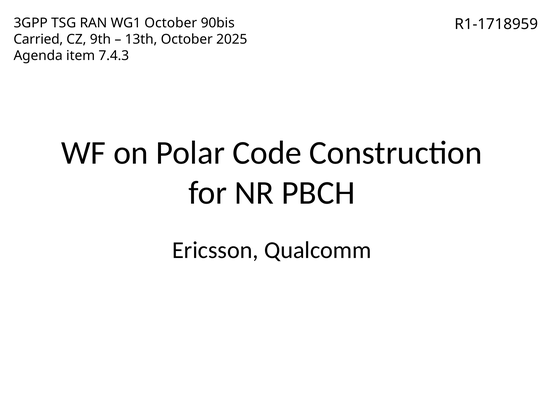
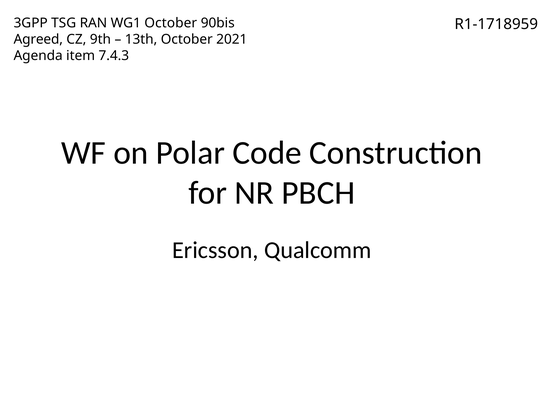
Carried: Carried -> Agreed
2025: 2025 -> 2021
